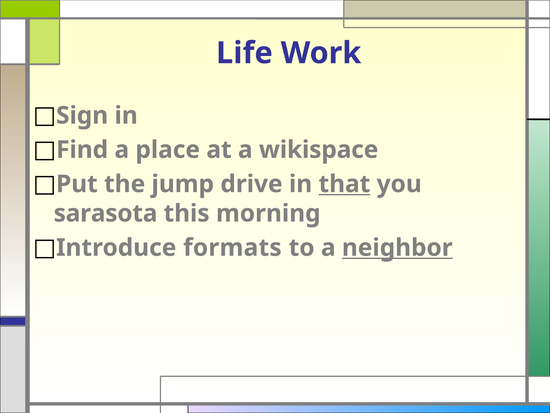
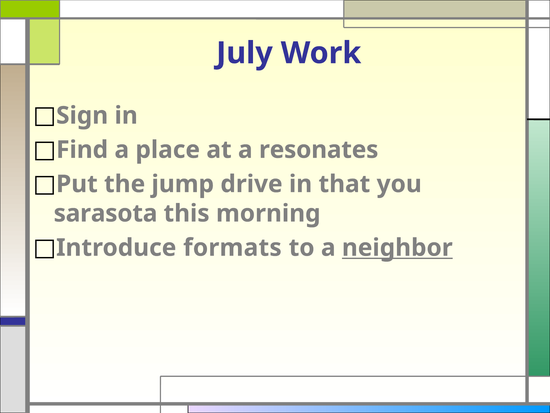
Life: Life -> July
wikispace: wikispace -> resonates
that underline: present -> none
